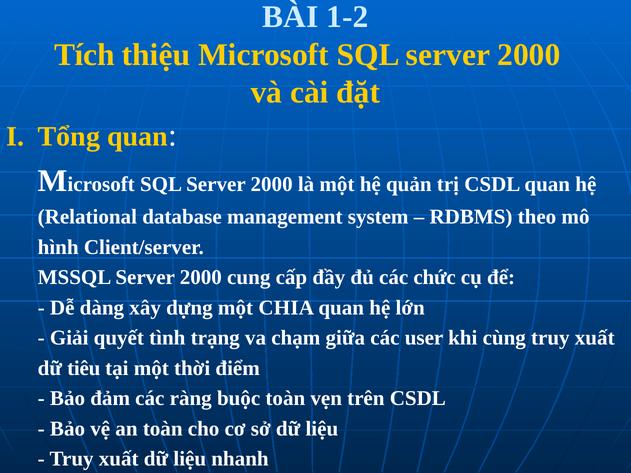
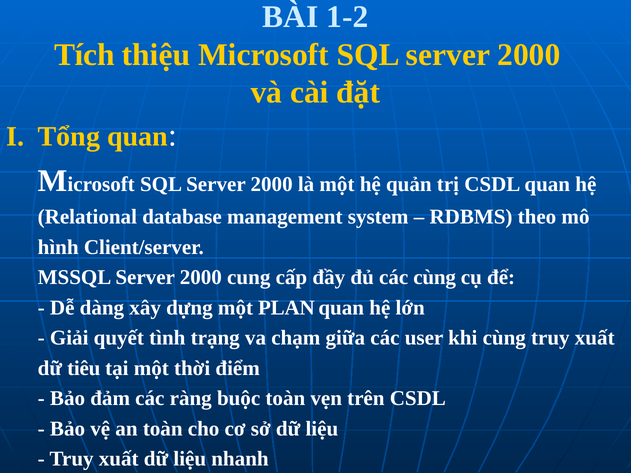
các chức: chức -> cùng
CHIA: CHIA -> PLAN
